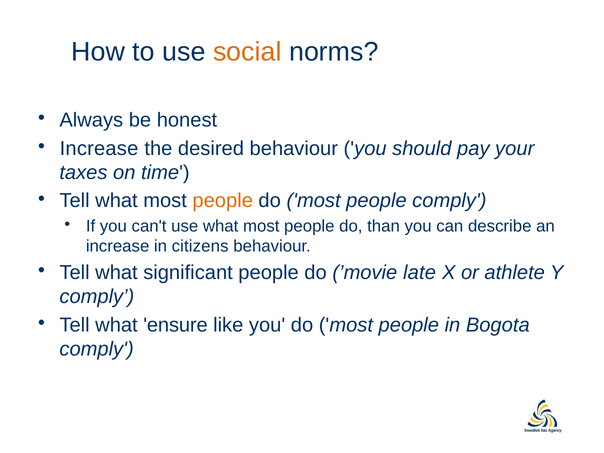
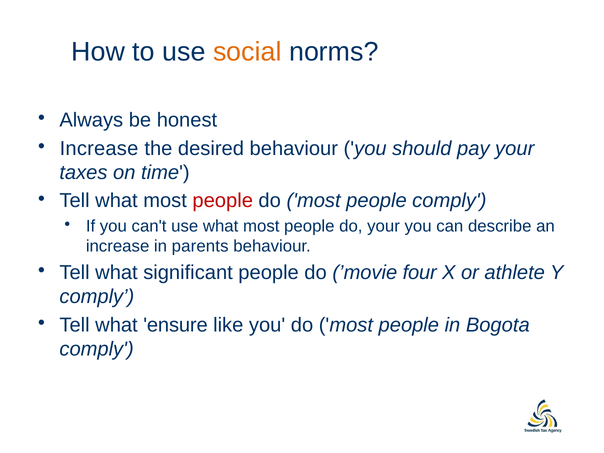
people at (223, 201) colour: orange -> red
do than: than -> your
citizens: citizens -> parents
late: late -> four
